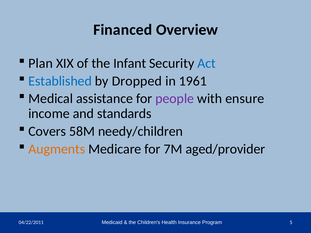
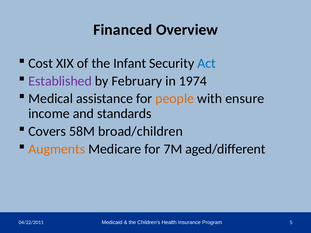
Plan: Plan -> Cost
Established colour: blue -> purple
Dropped: Dropped -> February
1961: 1961 -> 1974
people colour: purple -> orange
needy/children: needy/children -> broad/children
aged/provider: aged/provider -> aged/different
